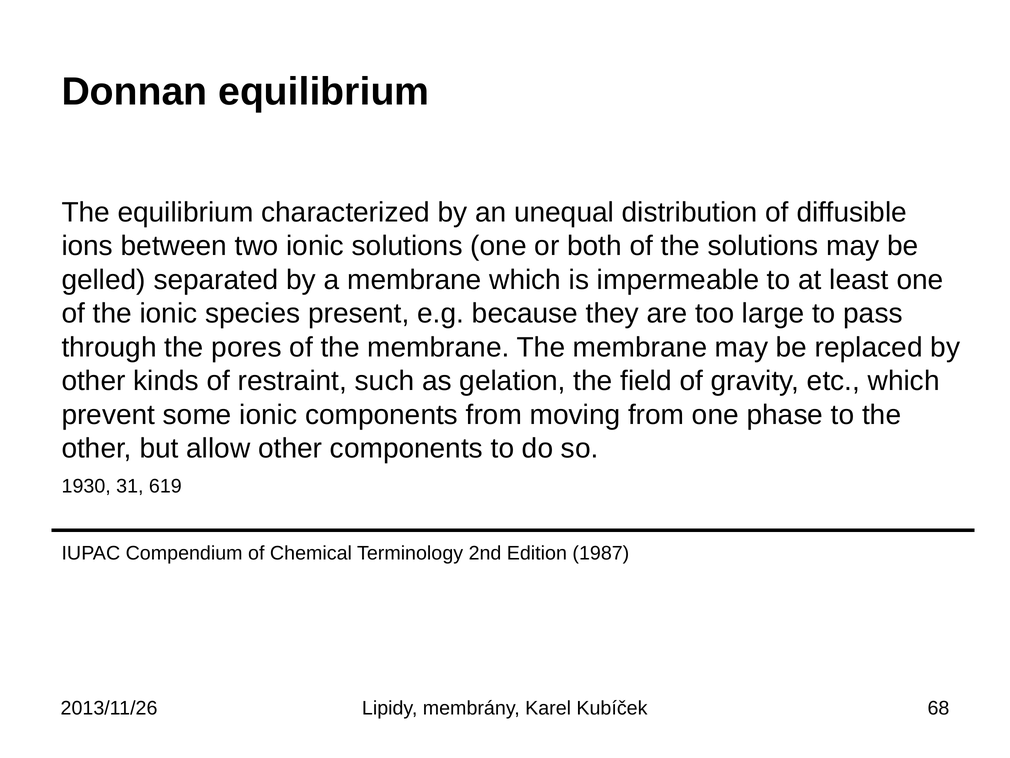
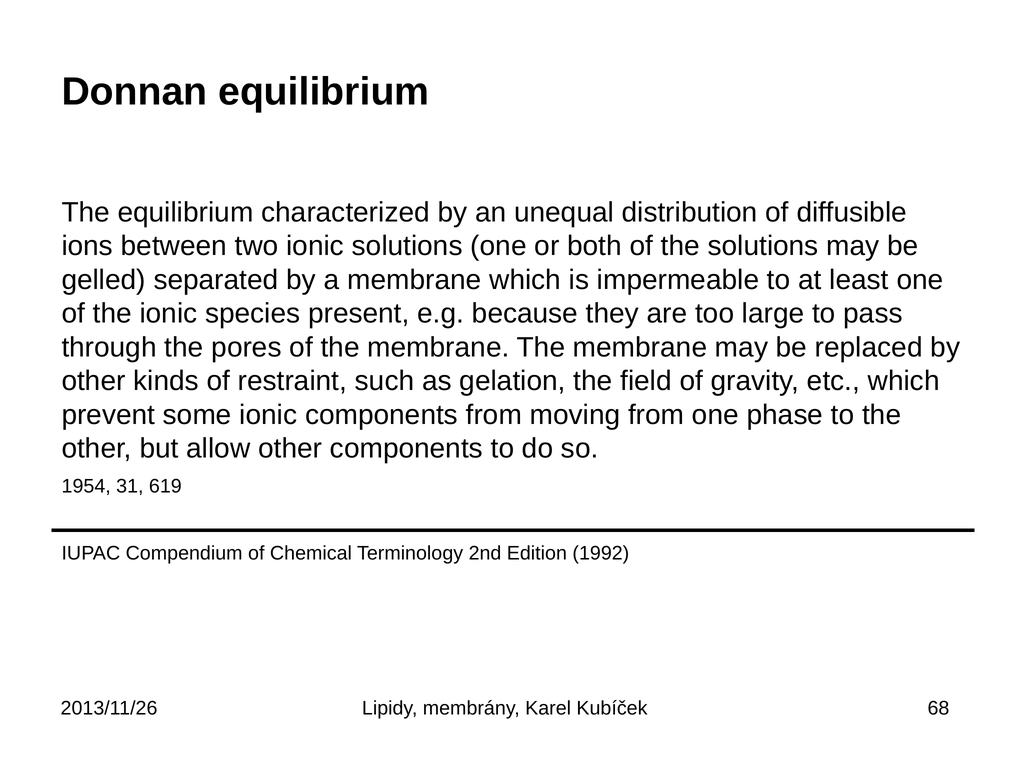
1930: 1930 -> 1954
1987: 1987 -> 1992
